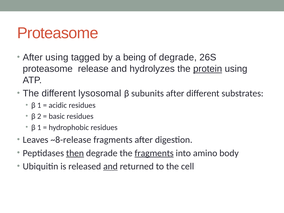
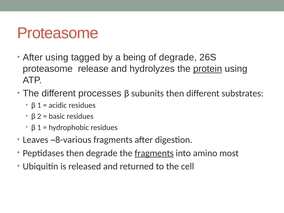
lysosomal: lysosomal -> processes
subunits after: after -> then
~8-release: ~8-release -> ~8-various
then at (75, 153) underline: present -> none
body: body -> most
and at (110, 166) underline: present -> none
